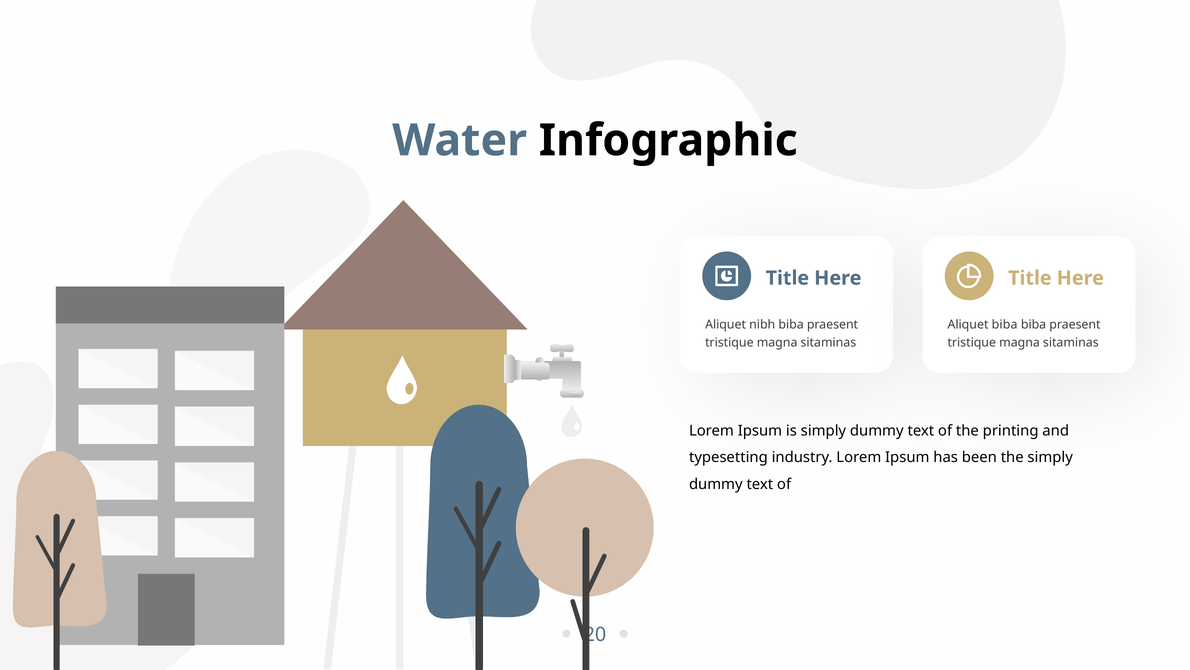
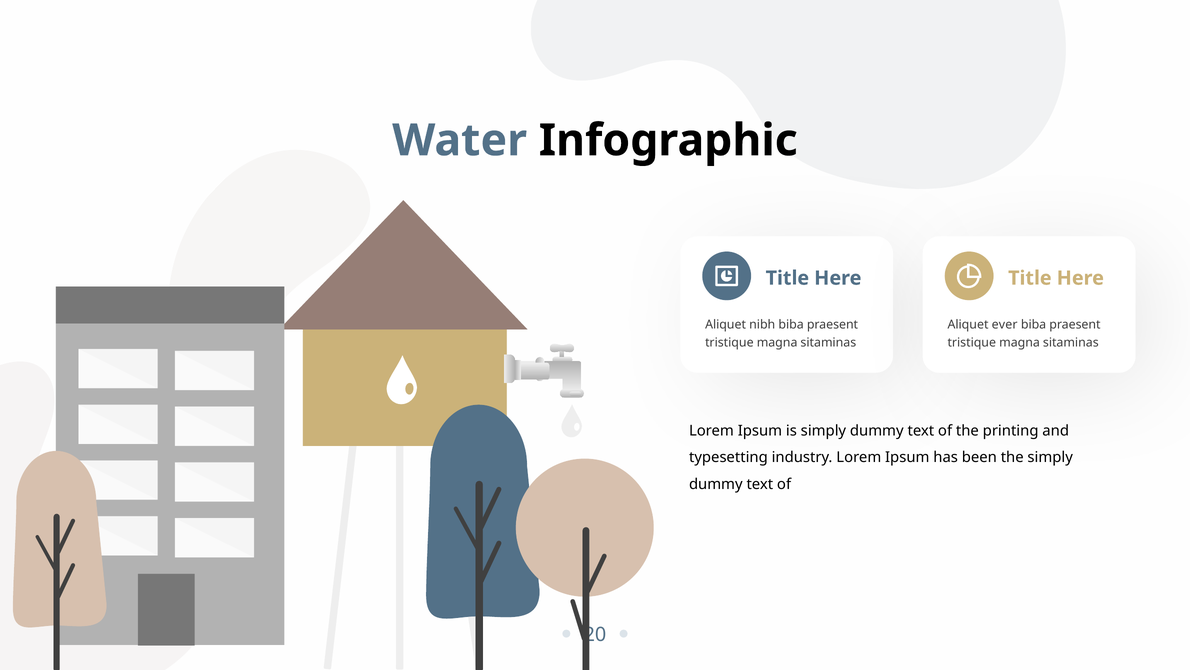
Aliquet biba: biba -> ever
